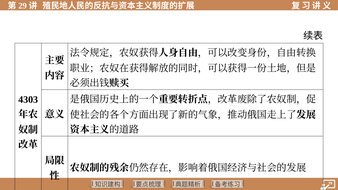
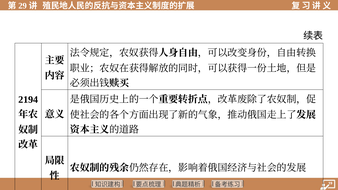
4303: 4303 -> 2194
